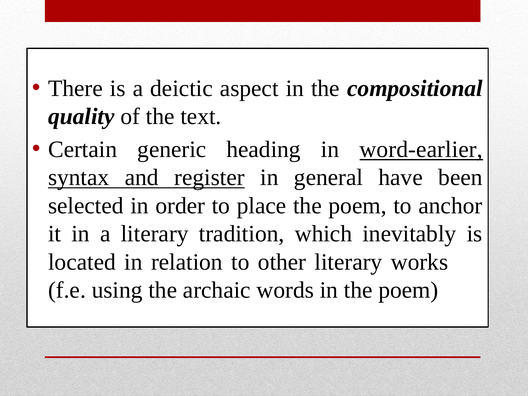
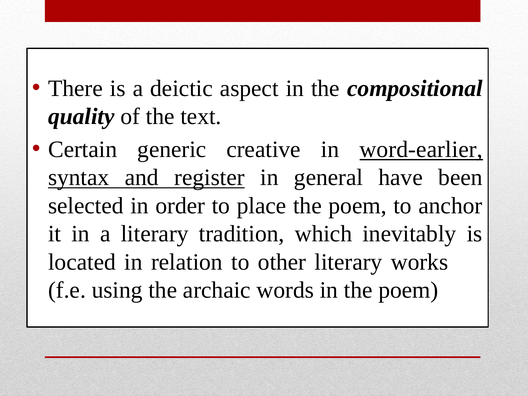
heading: heading -> creative
